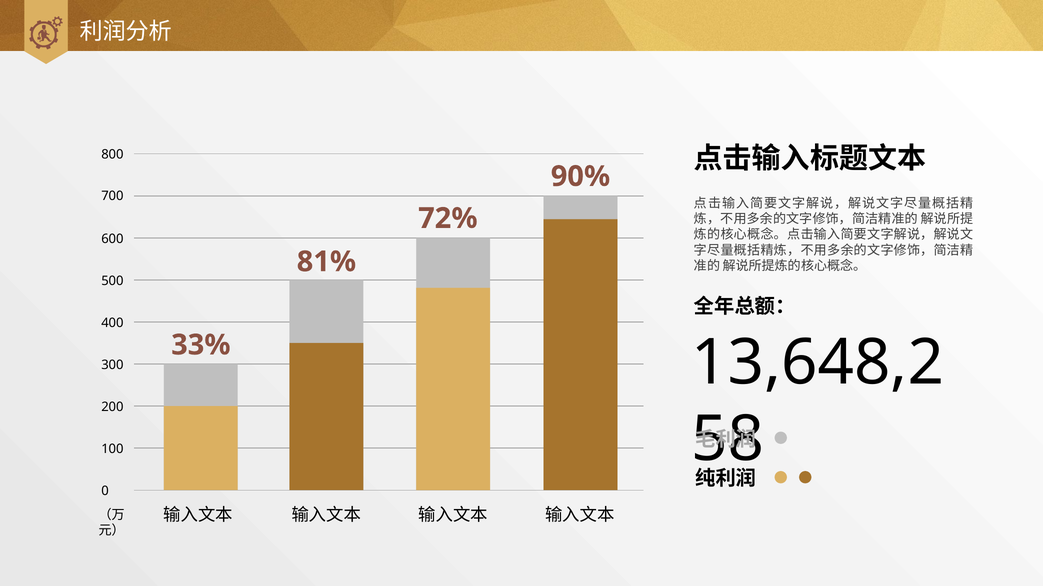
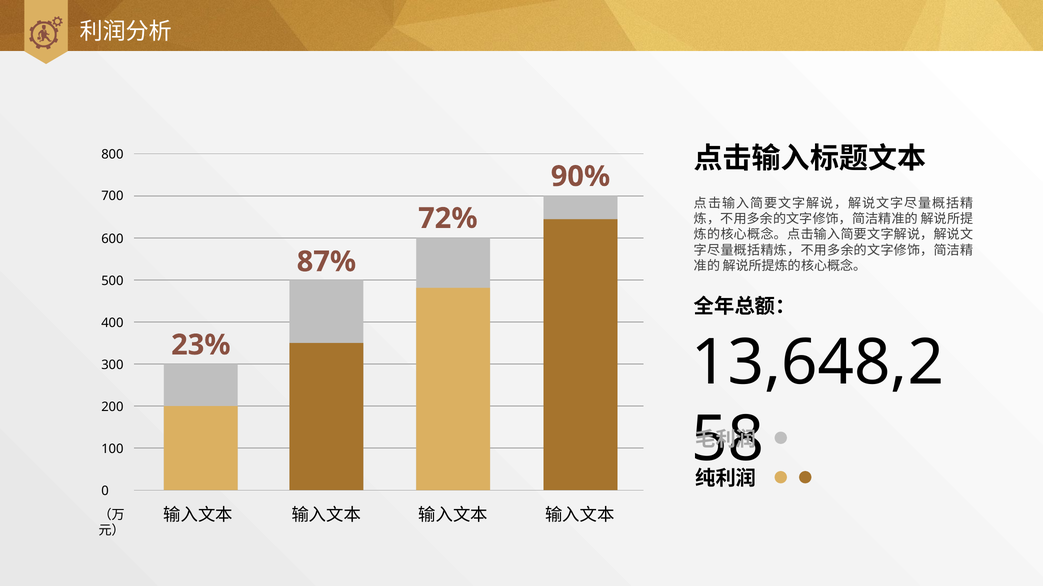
81%: 81% -> 87%
33%: 33% -> 23%
